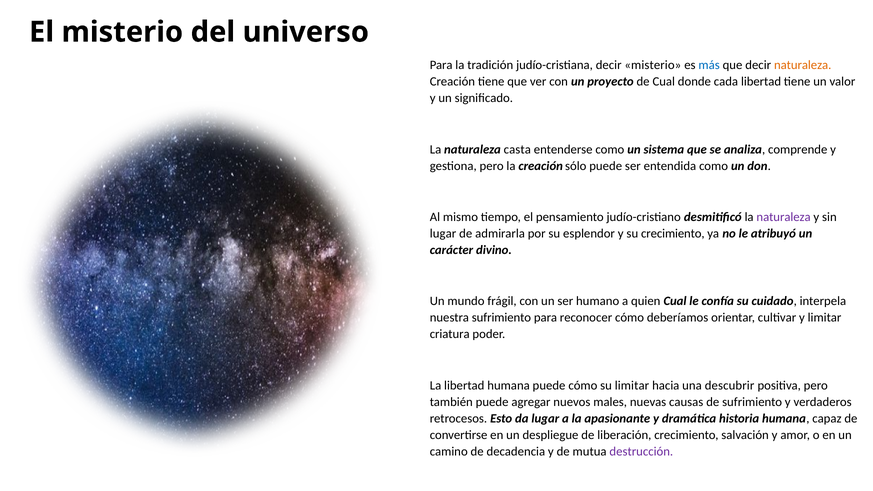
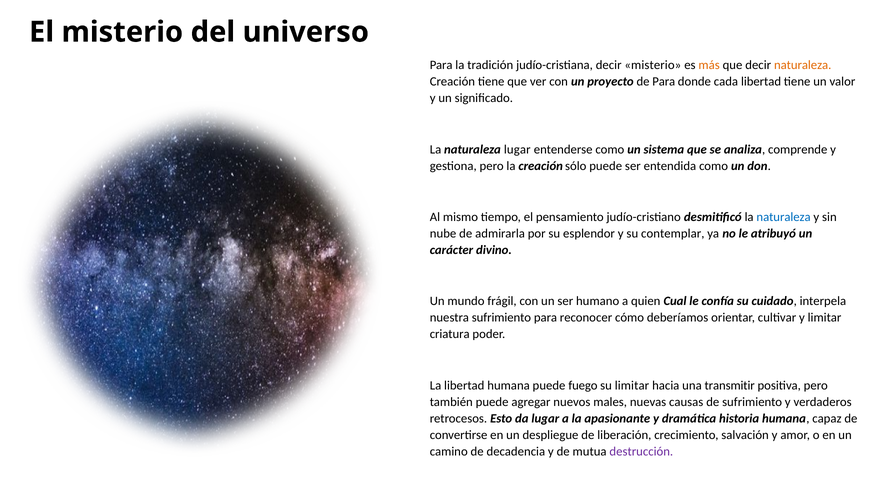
más colour: blue -> orange
de Cual: Cual -> Para
naturaleza casta: casta -> lugar
naturaleza at (784, 217) colour: purple -> blue
lugar at (443, 234): lugar -> nube
su crecimiento: crecimiento -> contemplar
puede cómo: cómo -> fuego
descubrir: descubrir -> transmitir
